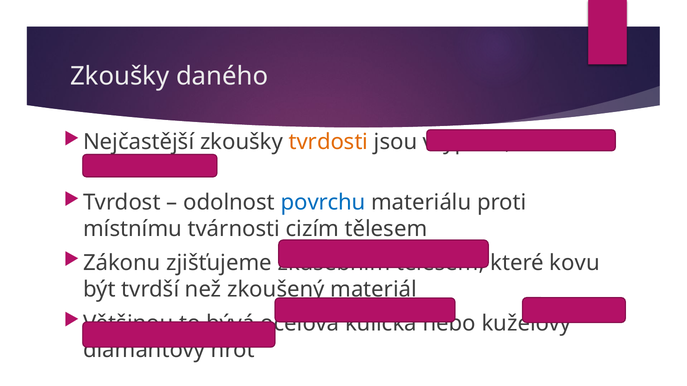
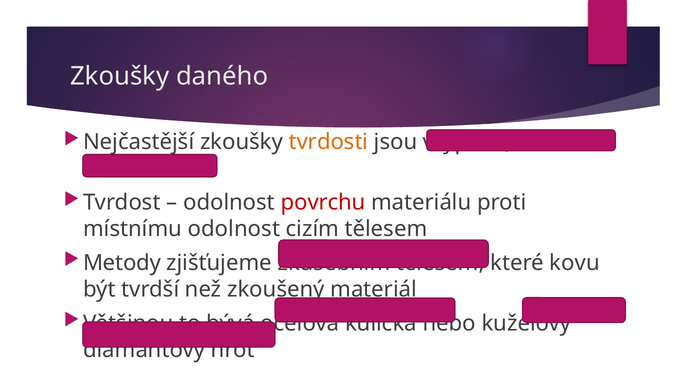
povrchu colour: blue -> red
místnímu tvárnosti: tvárnosti -> odolnost
Zákonu: Zákonu -> Metody
